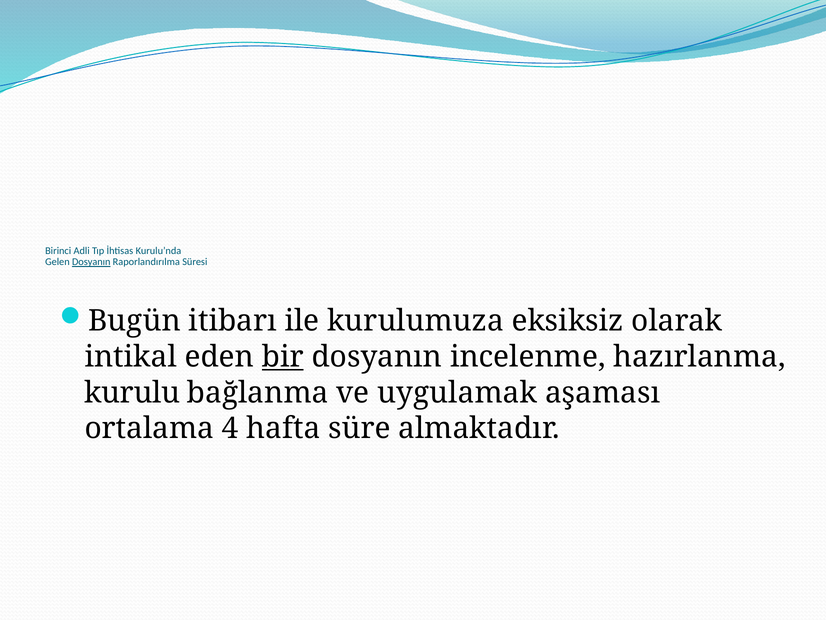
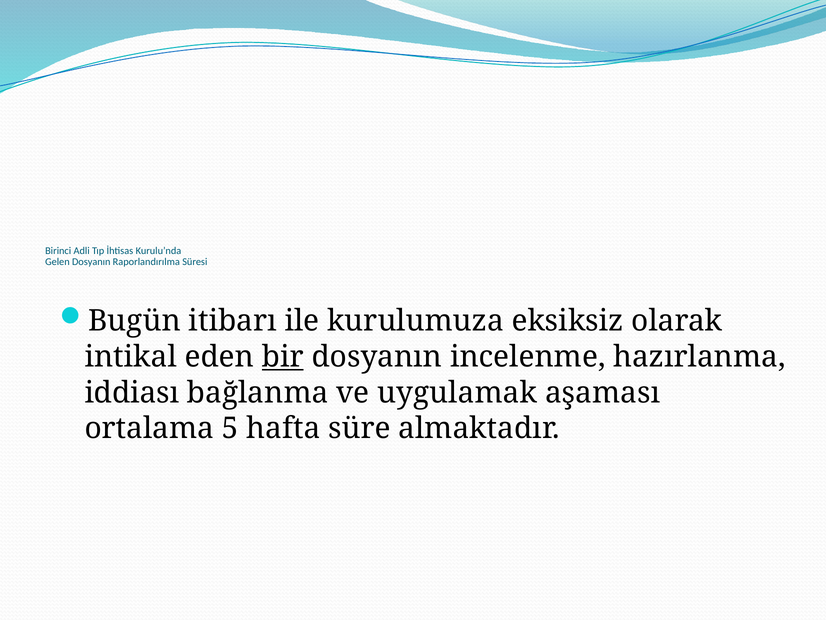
Dosyanın at (91, 262) underline: present -> none
kurulu: kurulu -> iddiası
4: 4 -> 5
